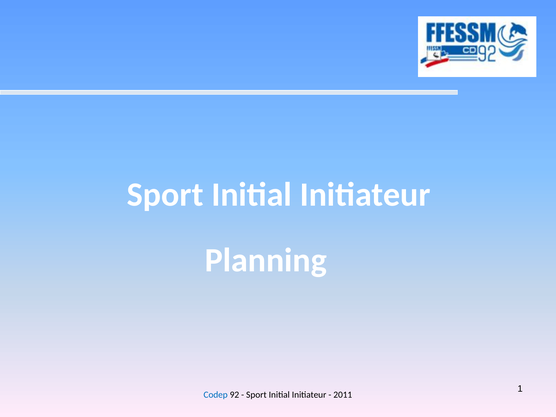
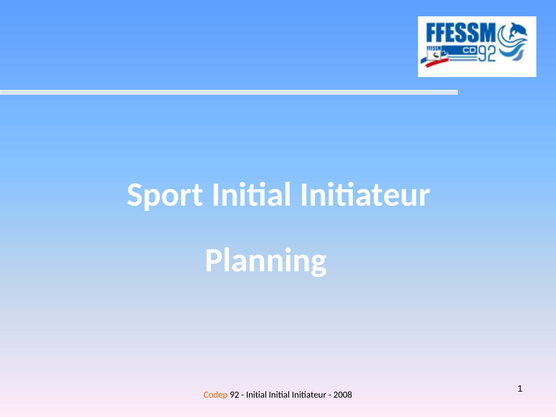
Codep colour: blue -> orange
Sport at (256, 395): Sport -> Initial
2011: 2011 -> 2008
